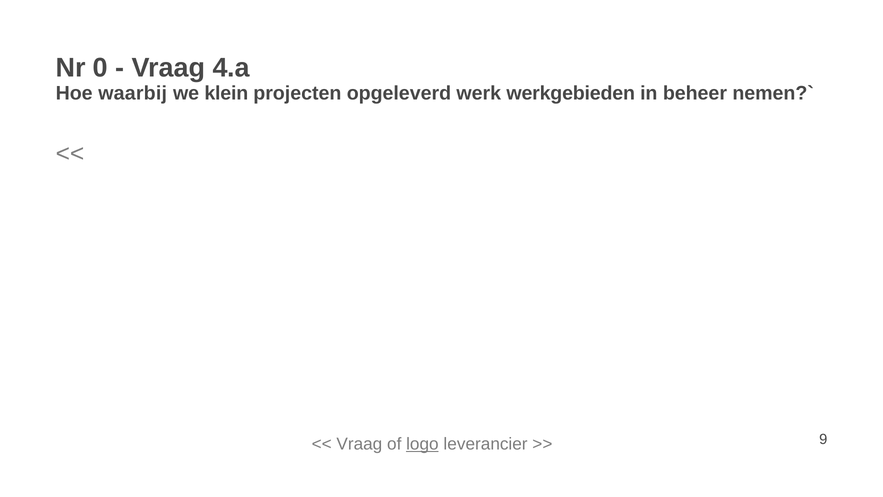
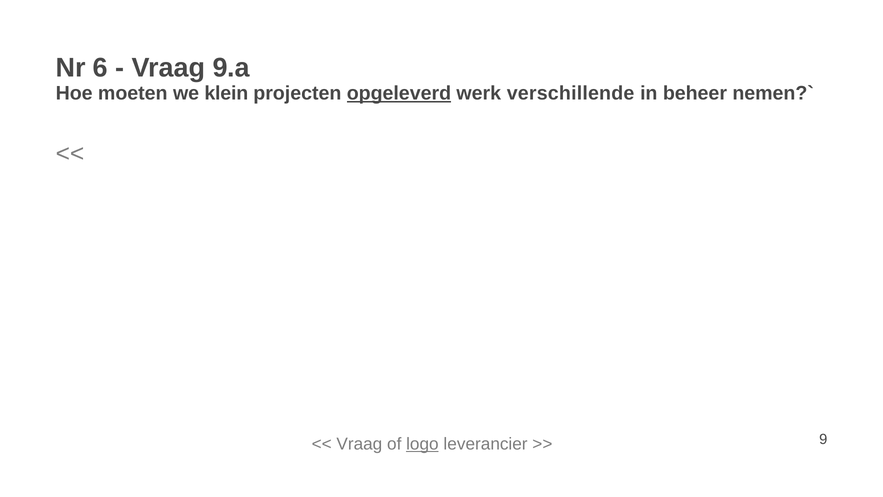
0: 0 -> 6
4.a: 4.a -> 9.a
waarbij: waarbij -> moeten
opgeleverd underline: none -> present
werkgebieden: werkgebieden -> verschillende
